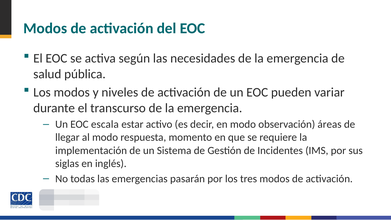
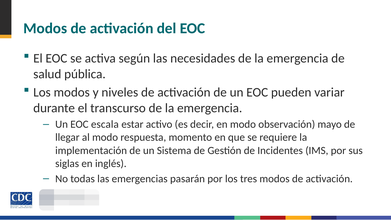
áreas: áreas -> mayo
